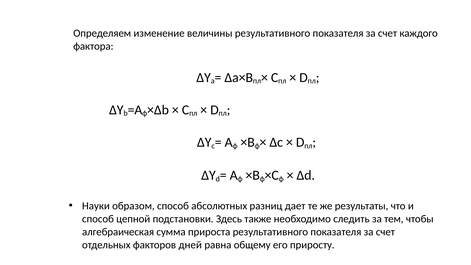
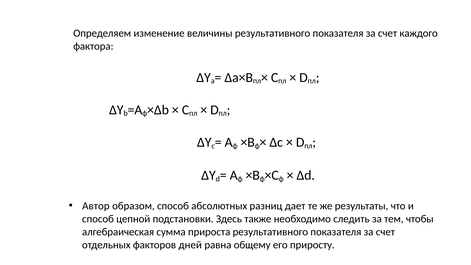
Науки: Науки -> Автор
